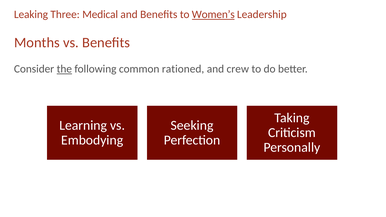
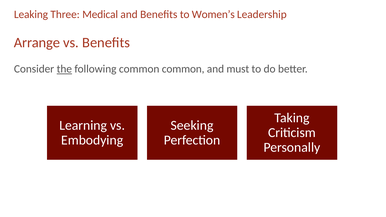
Women’s underline: present -> none
Months: Months -> Arrange
common rationed: rationed -> common
crew: crew -> must
